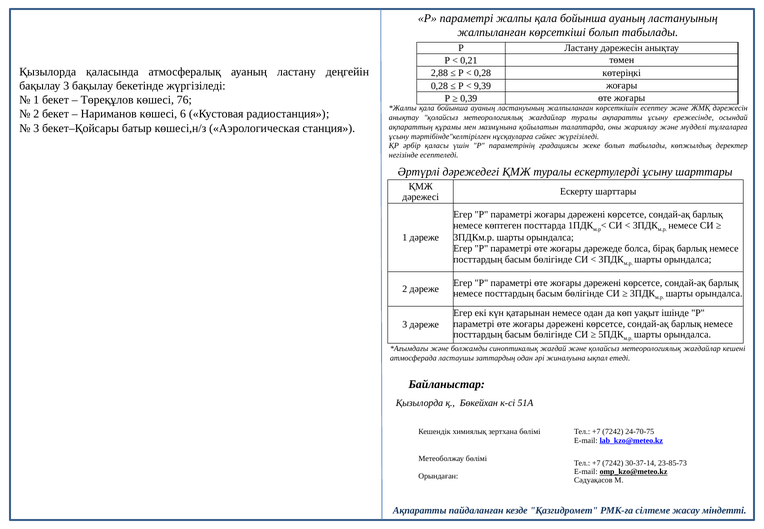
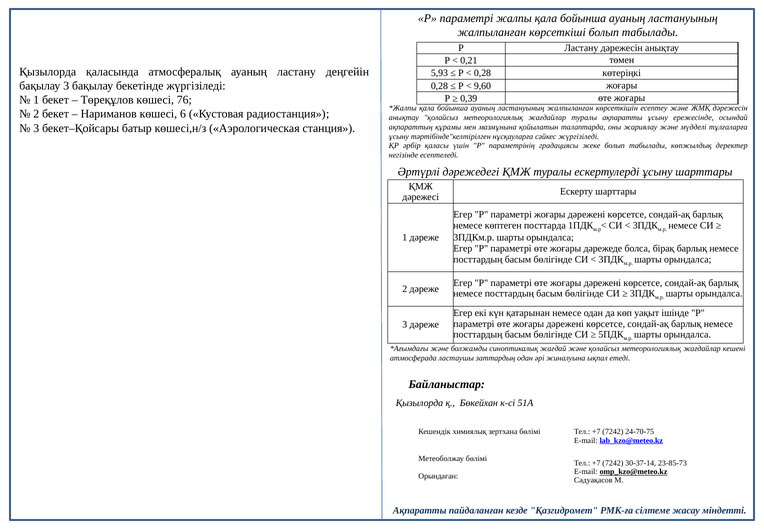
2,88: 2,88 -> 5,93
9,39: 9,39 -> 9,60
